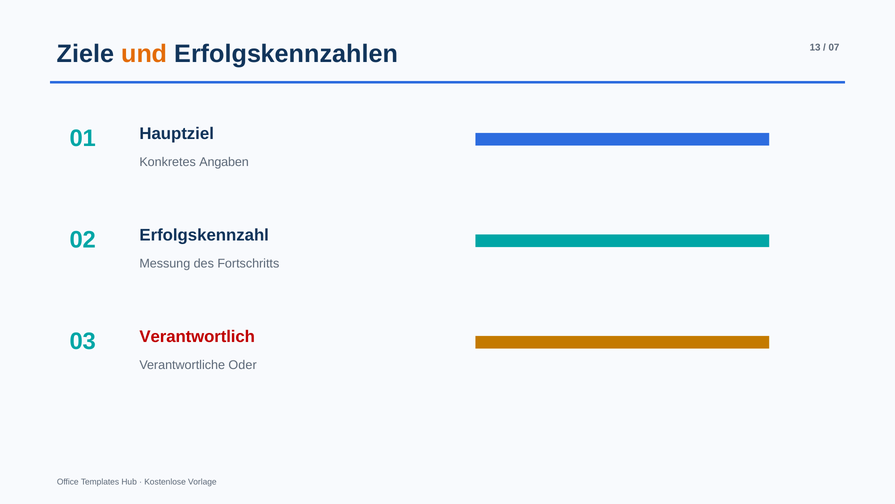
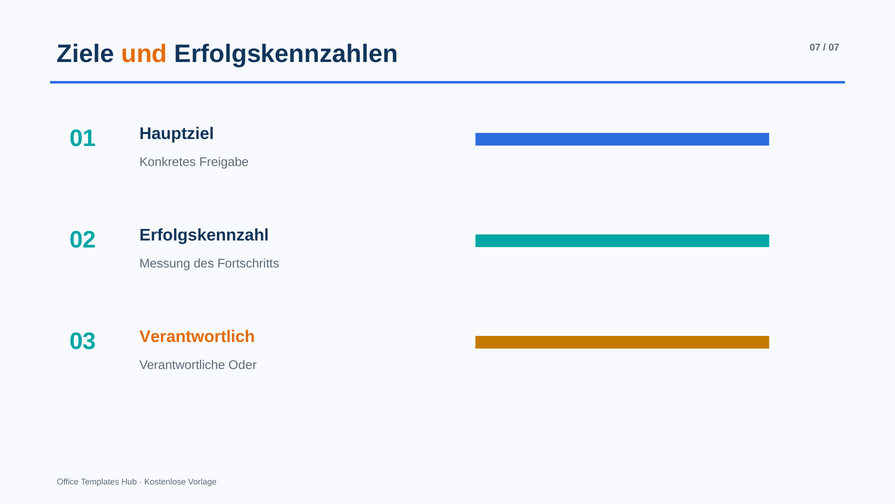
Erfolgskennzahlen 13: 13 -> 07
Angaben: Angaben -> Freigabe
Verantwortlich colour: red -> orange
